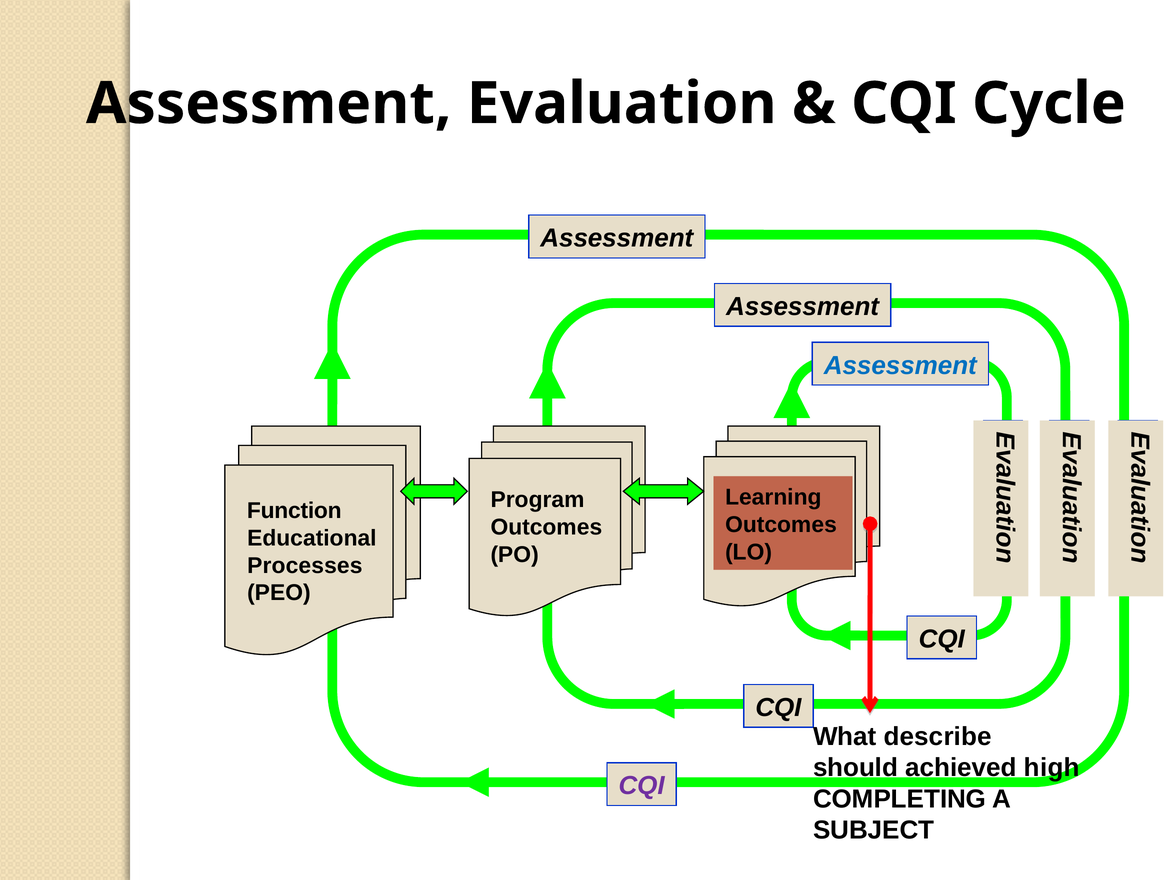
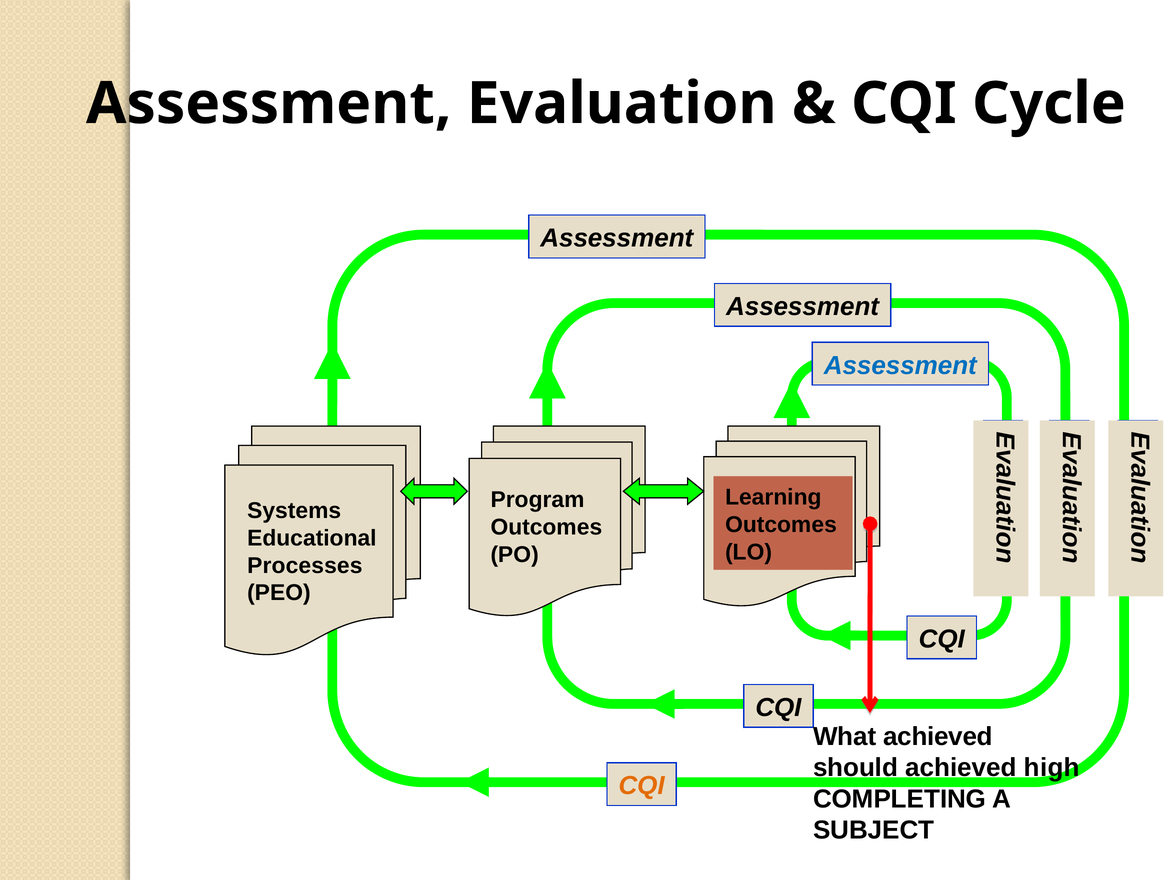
Function: Function -> Systems
What describe: describe -> achieved
CQI at (642, 786) colour: purple -> orange
